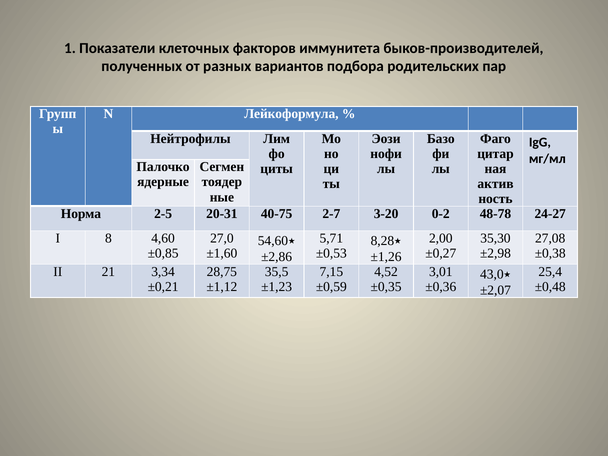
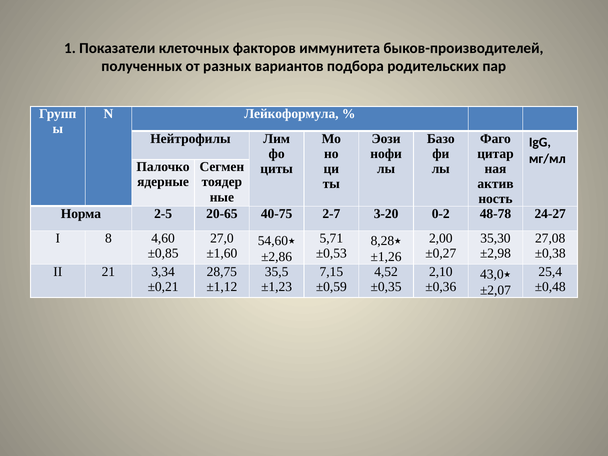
20-31: 20-31 -> 20-65
3,01: 3,01 -> 2,10
